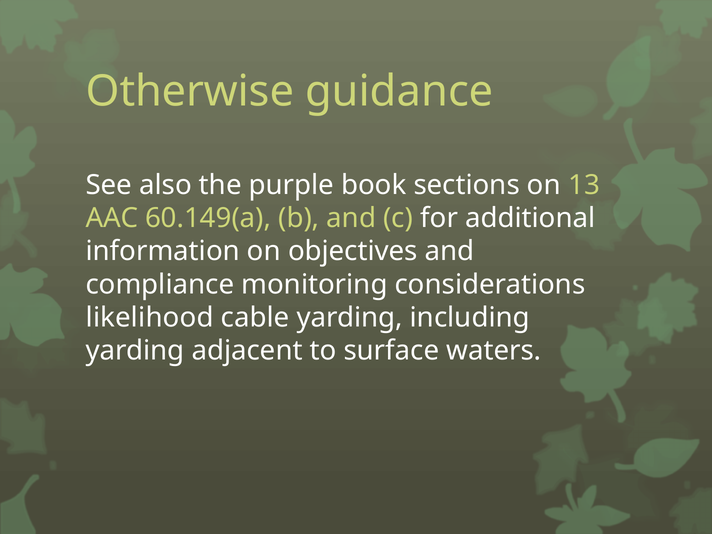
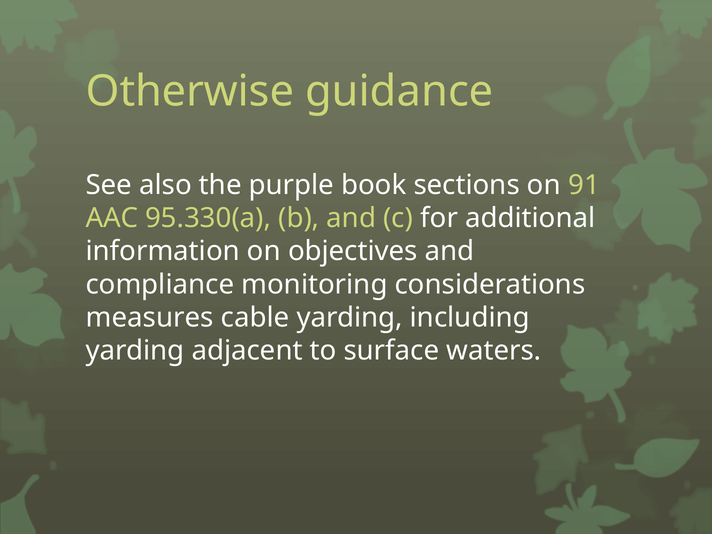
13: 13 -> 91
60.149(a: 60.149(a -> 95.330(a
likelihood: likelihood -> measures
